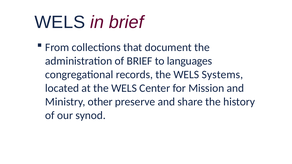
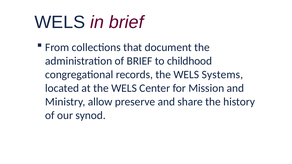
languages: languages -> childhood
other: other -> allow
